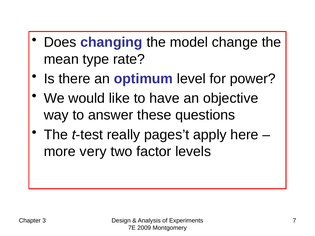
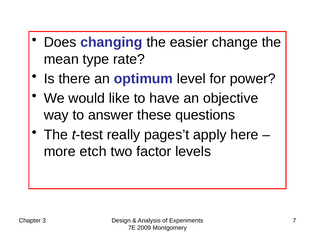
model: model -> easier
very: very -> etch
